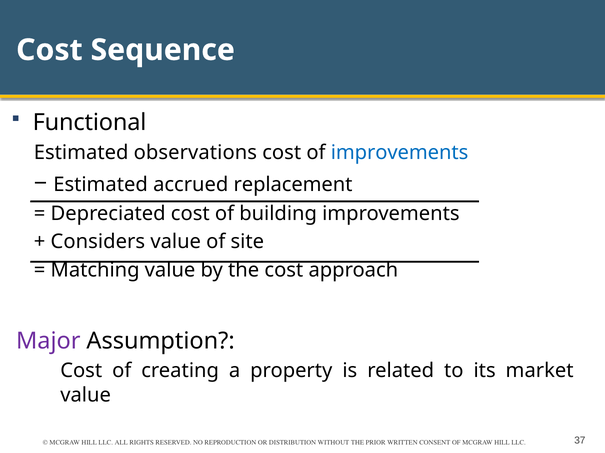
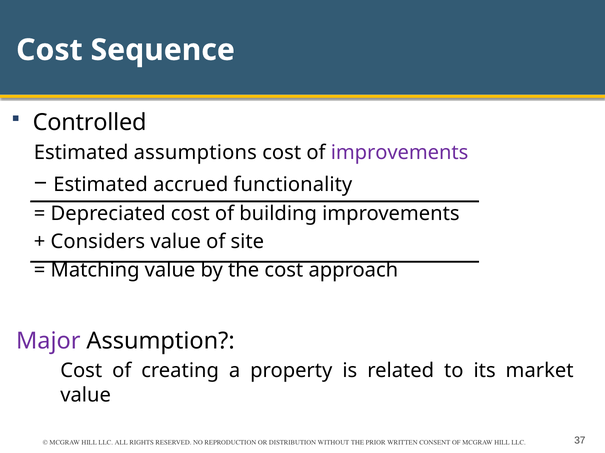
Functional: Functional -> Controlled
observations: observations -> assumptions
improvements at (400, 153) colour: blue -> purple
replacement: replacement -> functionality
